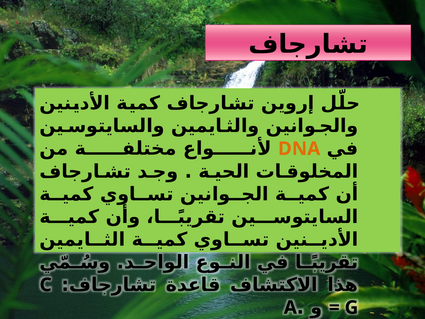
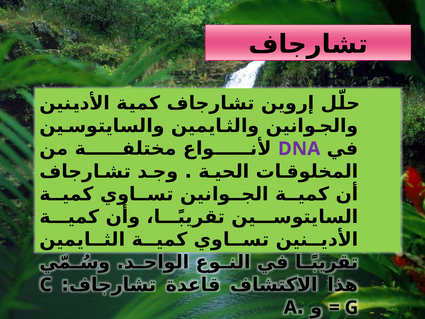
DNA colour: orange -> purple
